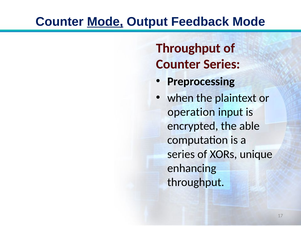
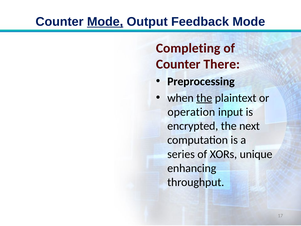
Throughput at (188, 48): Throughput -> Completing
Counter Series: Series -> There
the at (204, 98) underline: none -> present
able: able -> next
